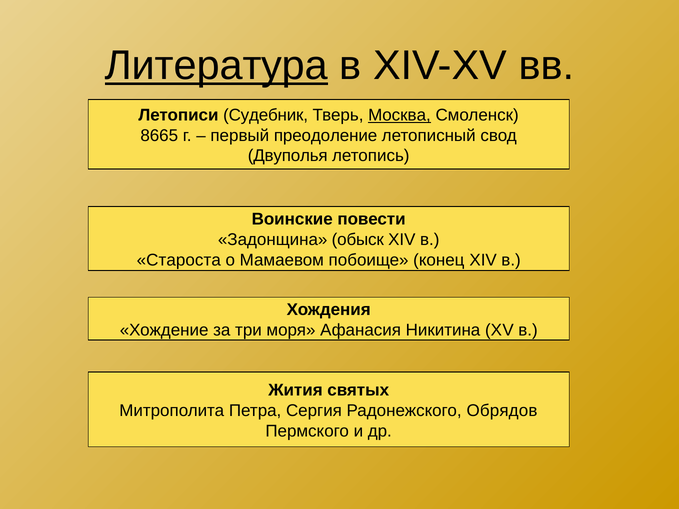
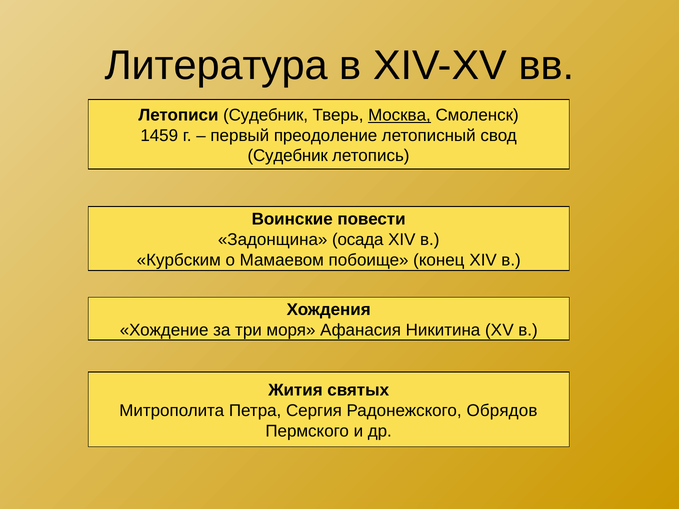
Литература underline: present -> none
8665: 8665 -> 1459
Двуполья at (288, 156): Двуполья -> Судебник
обыск: обыск -> осада
Староста: Староста -> Курбским
